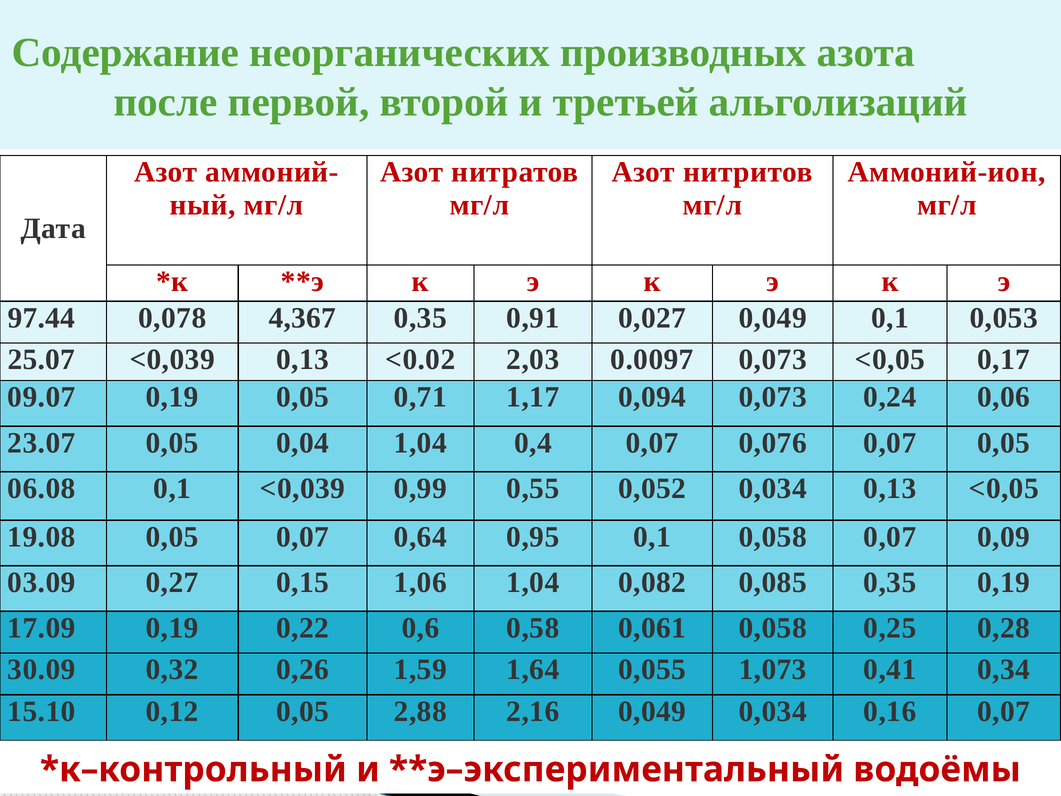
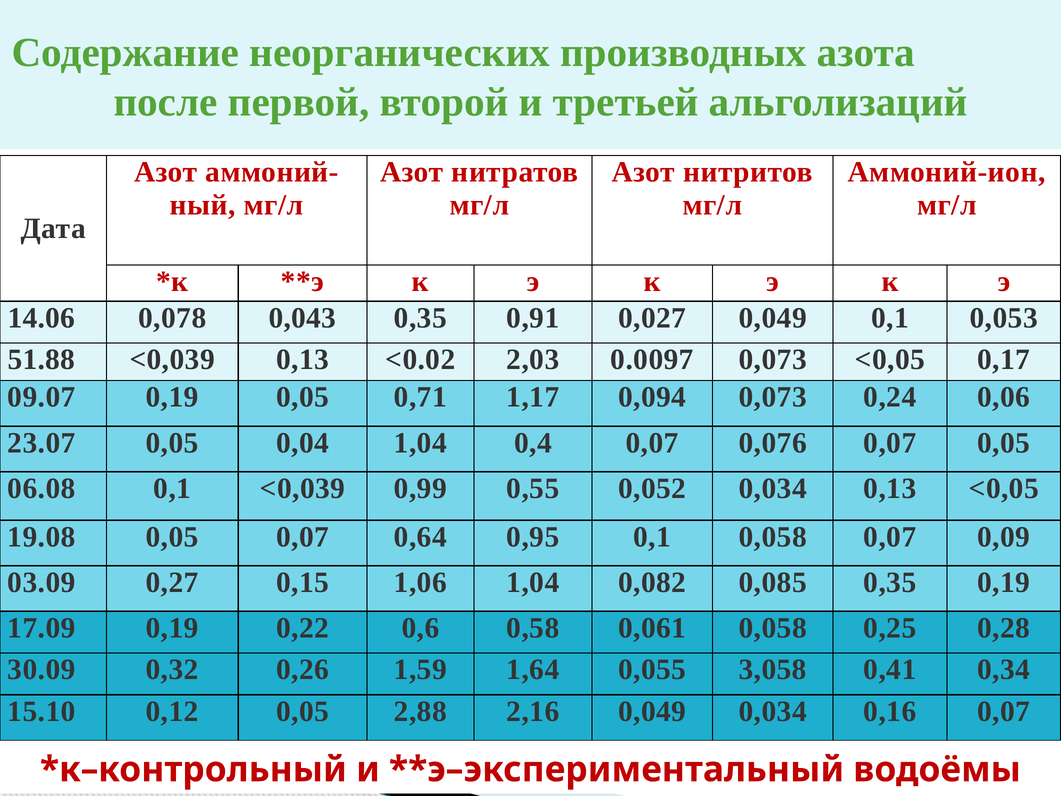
97.44: 97.44 -> 14.06
4,367: 4,367 -> 0,043
25.07: 25.07 -> 51.88
1,073: 1,073 -> 3,058
